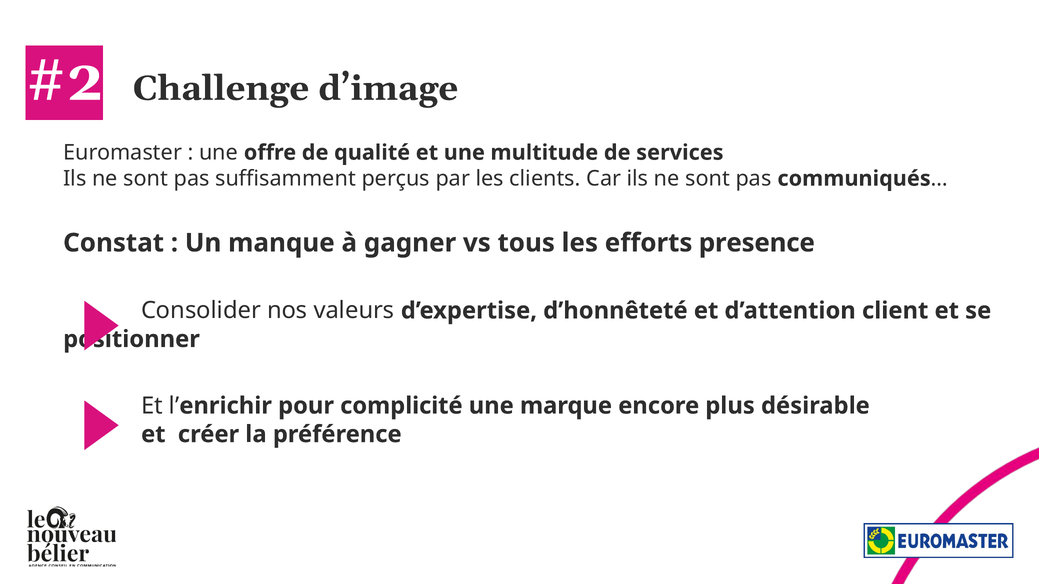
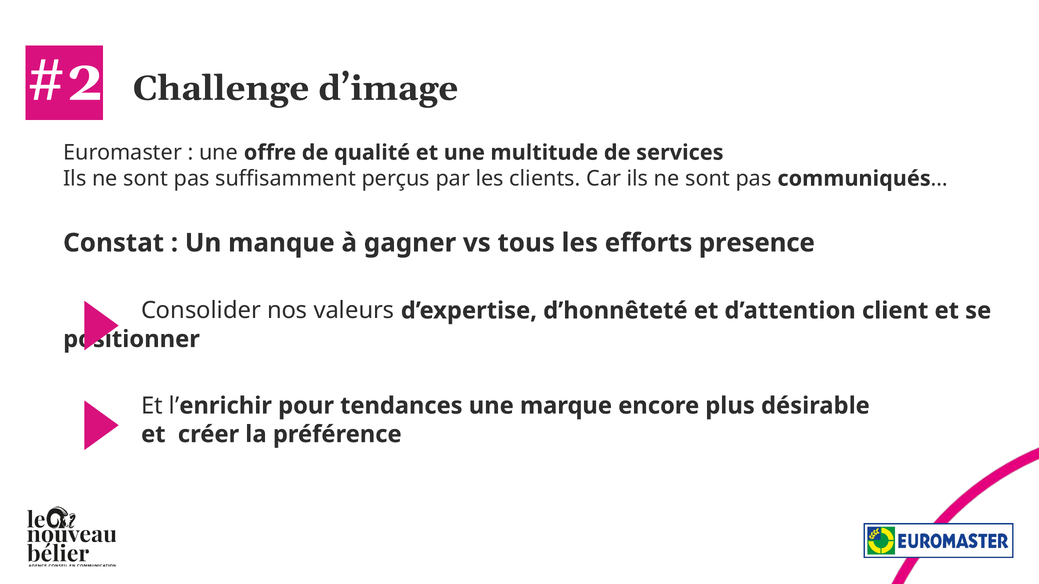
complicité: complicité -> tendances
